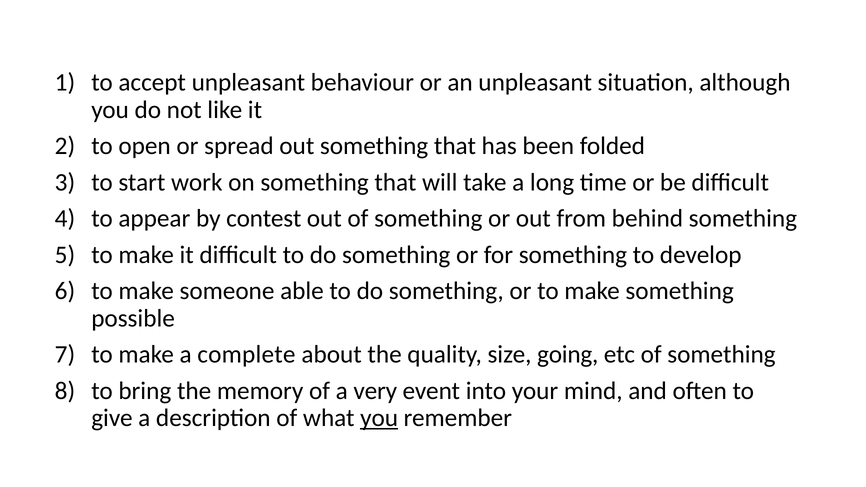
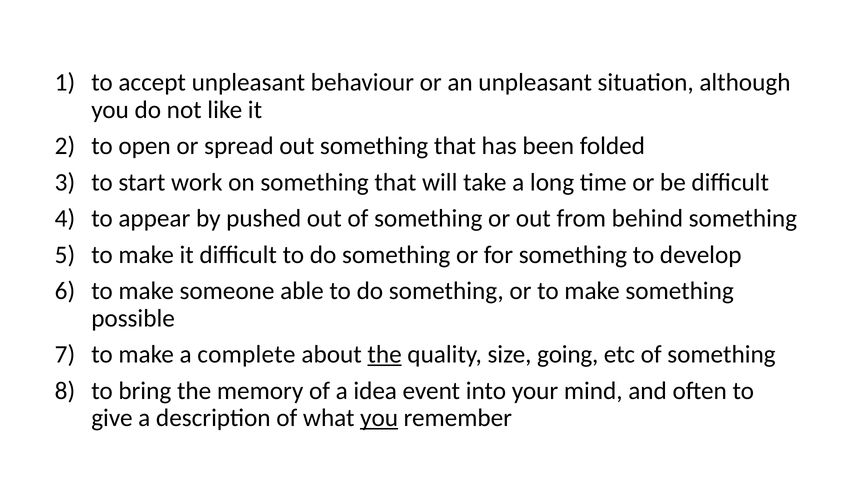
contest: contest -> pushed
the at (385, 355) underline: none -> present
very: very -> idea
